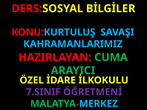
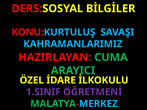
7.SINIF: 7.SINIF -> 1.SINIF
